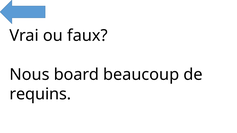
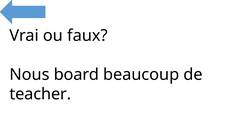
requins: requins -> teacher
